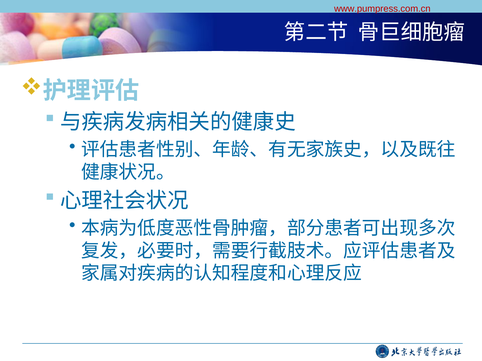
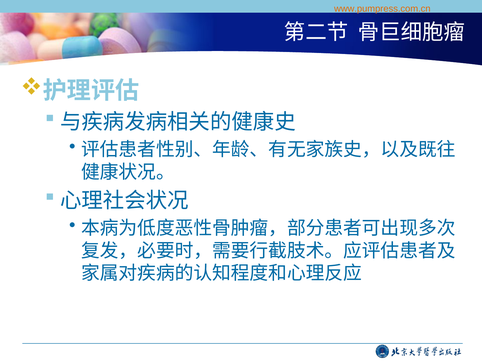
www.pumpress.com.cn colour: red -> orange
